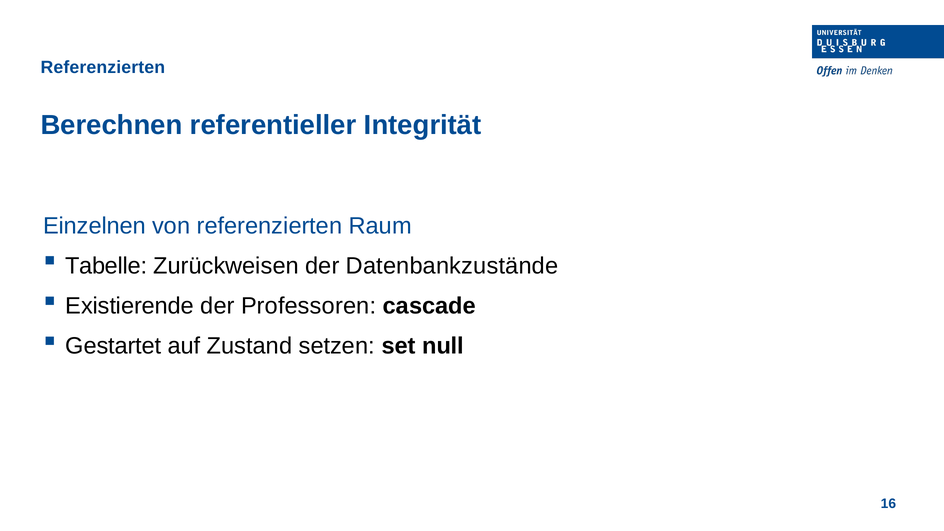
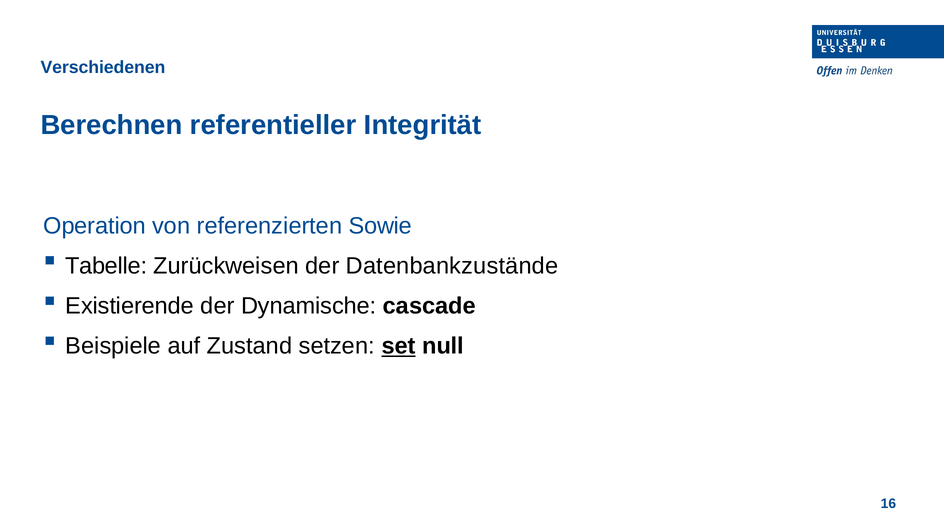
Referenzierten at (103, 67): Referenzierten -> Verschiedenen
Einzelnen: Einzelnen -> Operation
Raum: Raum -> Sowie
Professoren: Professoren -> Dynamische
Gestartet: Gestartet -> Beispiele
set underline: none -> present
